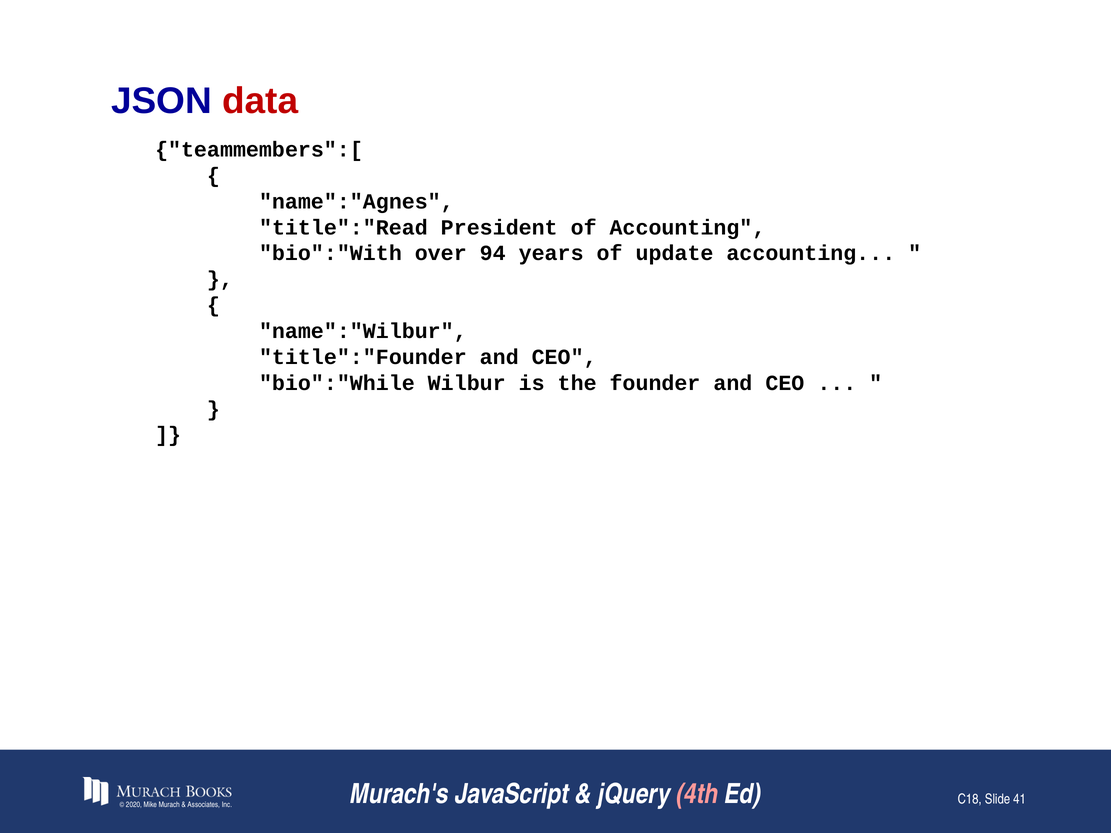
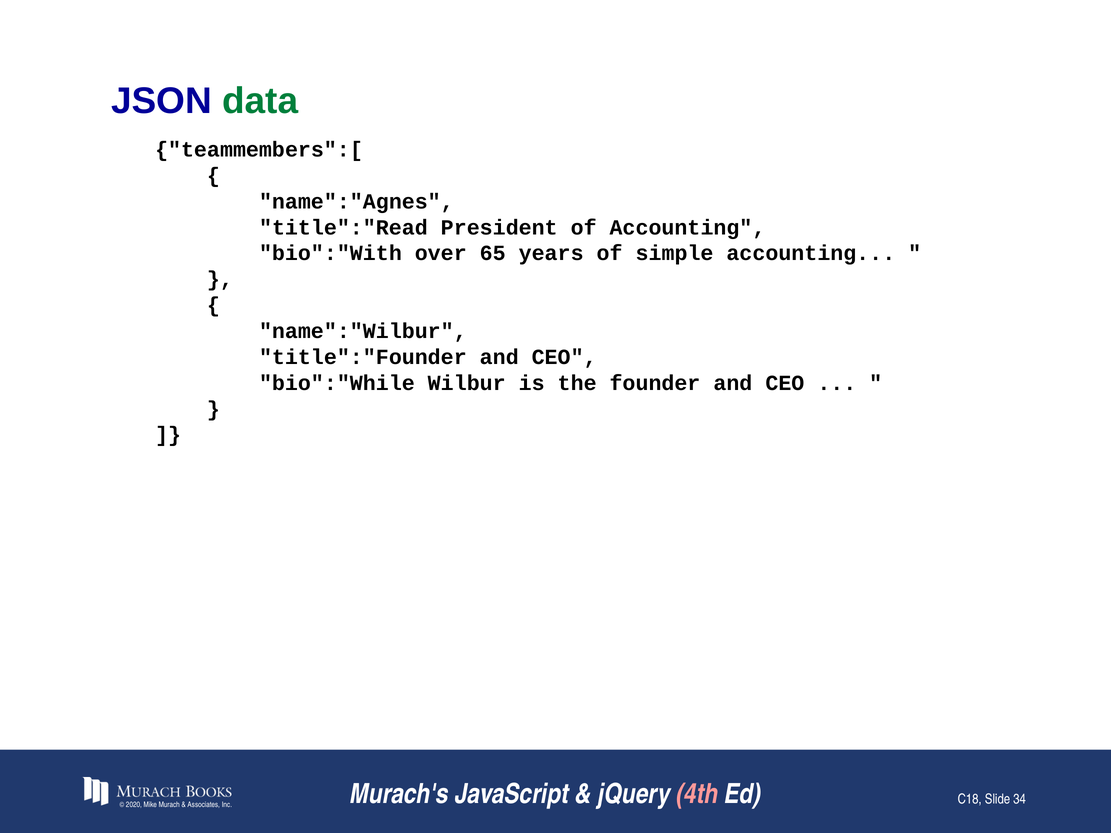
data colour: red -> green
94: 94 -> 65
update: update -> simple
41: 41 -> 34
